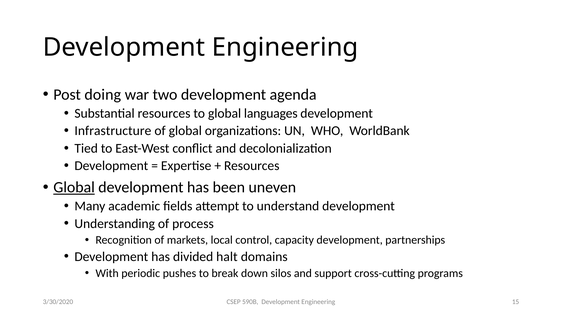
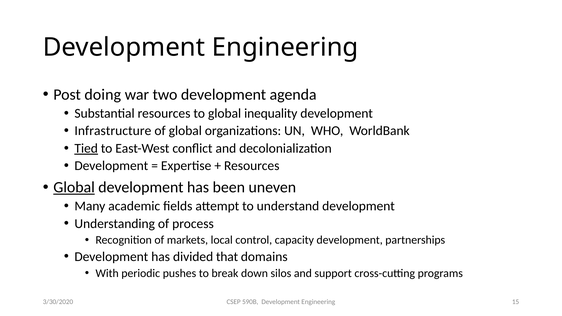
languages: languages -> inequality
Tied underline: none -> present
halt: halt -> that
